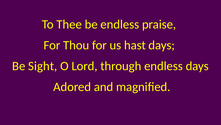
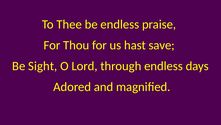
hast days: days -> save
